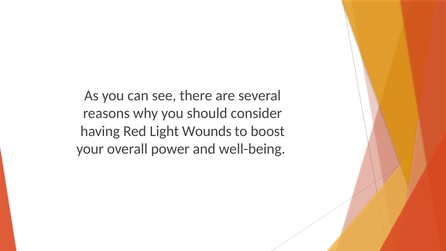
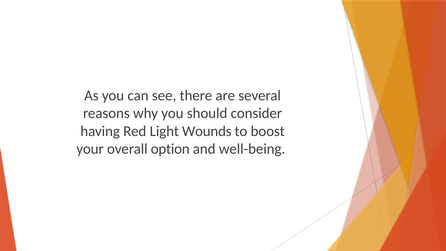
power: power -> option
